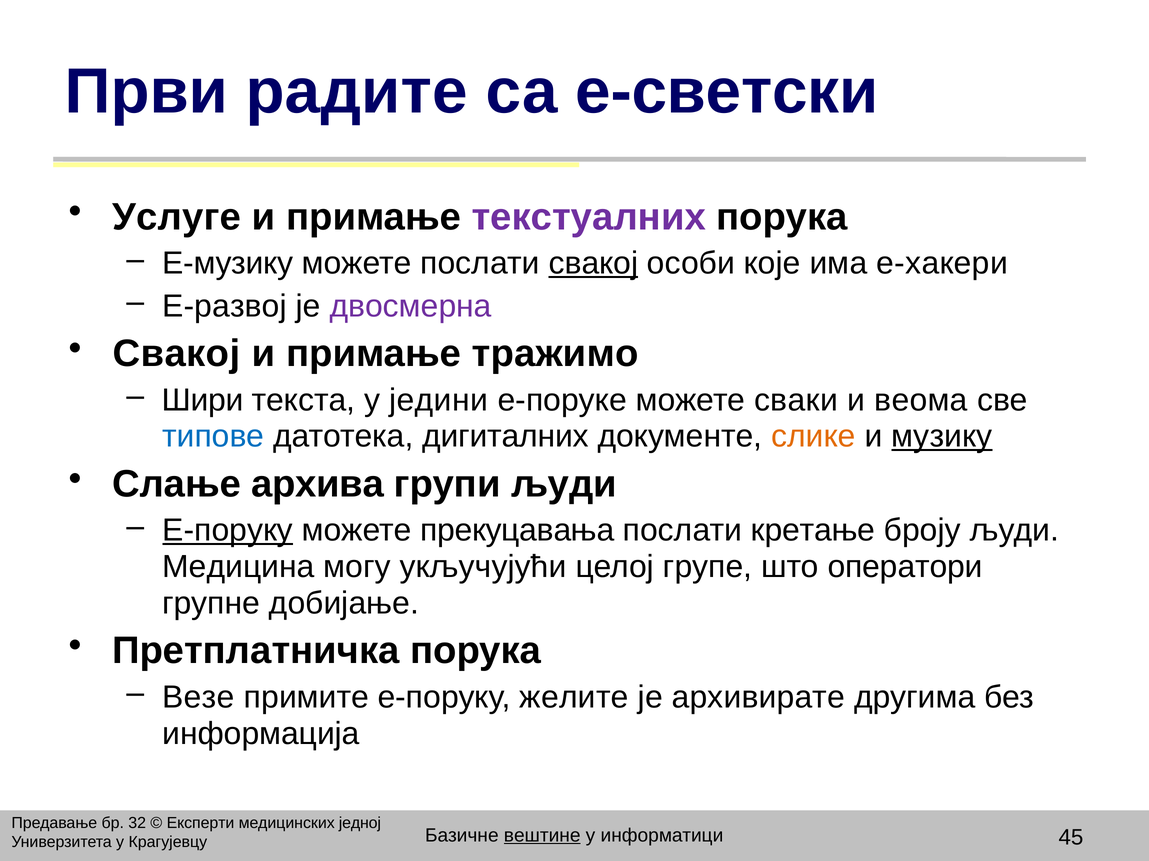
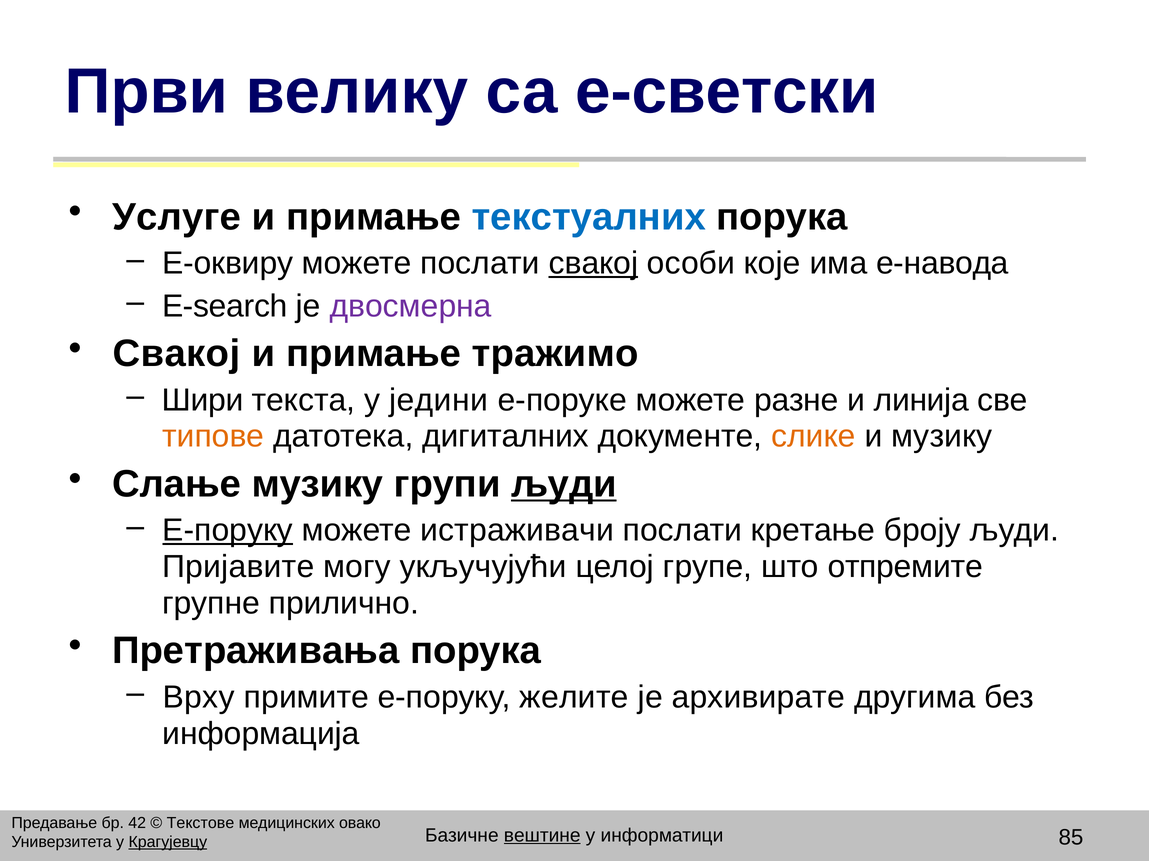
радите: радите -> велику
текстуалних colour: purple -> blue
Е-музику: Е-музику -> Е-оквиру
е-хакери: е-хакери -> е-навода
Е-развој: Е-развој -> Е-search
сваки: сваки -> разне
веома: веома -> линија
типове colour: blue -> orange
музику at (942, 437) underline: present -> none
Слање архива: архива -> музику
људи at (564, 485) underline: none -> present
прекуцавања: прекуцавања -> истраживачи
Медицина: Медицина -> Пријавите
оператори: оператори -> отпремите
добијање: добијање -> прилично
Претплатничка: Претплатничка -> Претраживања
Везе: Везе -> Врху
32: 32 -> 42
Експерти: Експерти -> Текстове
једној: једној -> овако
45: 45 -> 85
Крагујевцу underline: none -> present
